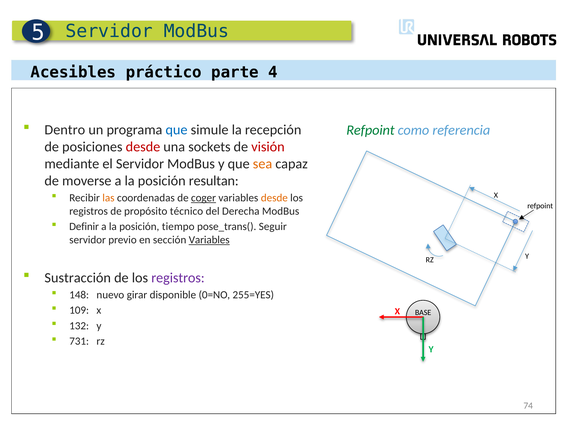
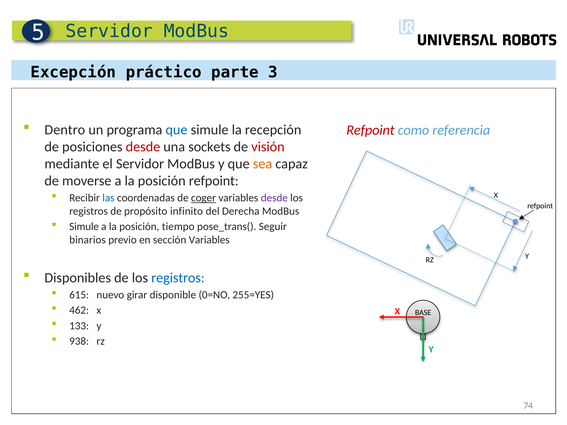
Acesibles: Acesibles -> Excepción
4: 4 -> 3
Refpoint at (370, 130) colour: green -> red
posición resultan: resultan -> refpoint
las colour: orange -> blue
desde at (274, 198) colour: orange -> purple
técnico: técnico -> infinito
Definir at (84, 227): Definir -> Simule
servidor at (88, 240): servidor -> binarios
Variables at (209, 240) underline: present -> none
Sustracción: Sustracción -> Disponibles
registros at (178, 278) colour: purple -> blue
148: 148 -> 615
109: 109 -> 462
132: 132 -> 133
731: 731 -> 938
